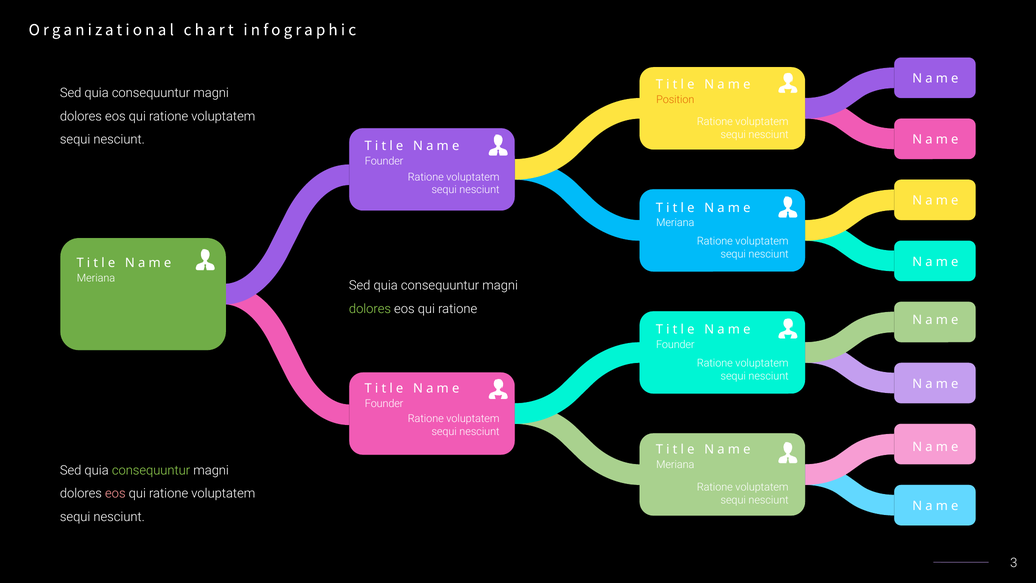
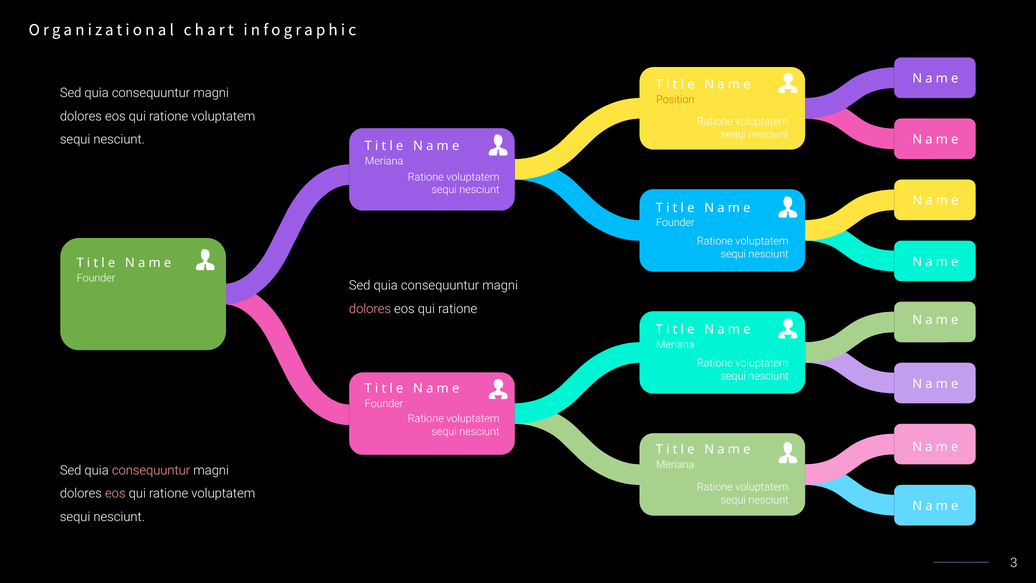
Founder at (384, 161): Founder -> Meriana
Meriana at (675, 223): Meriana -> Founder
Meriana at (96, 278): Meriana -> Founder
dolores at (370, 309) colour: light green -> pink
Founder at (675, 344): Founder -> Meriana
consequuntur at (151, 470) colour: light green -> pink
